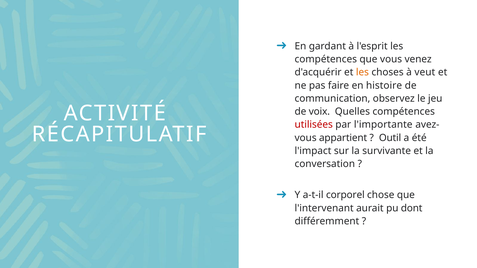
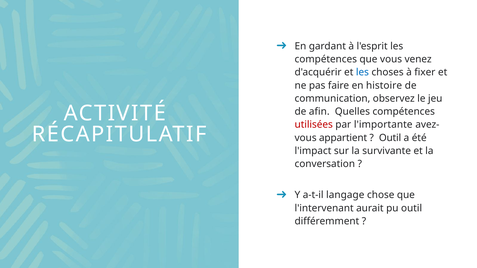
les at (362, 72) colour: orange -> blue
veut: veut -> fixer
voix: voix -> afin
corporel: corporel -> langage
pu dont: dont -> outil
